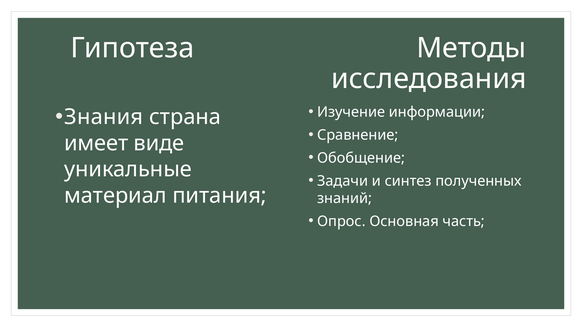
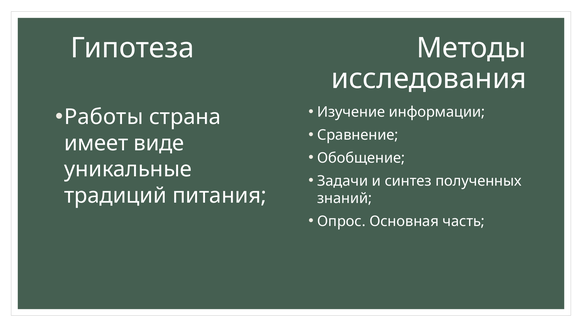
Знания: Знания -> Работы
материал: материал -> традиций
